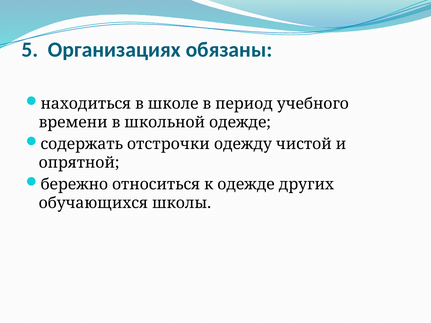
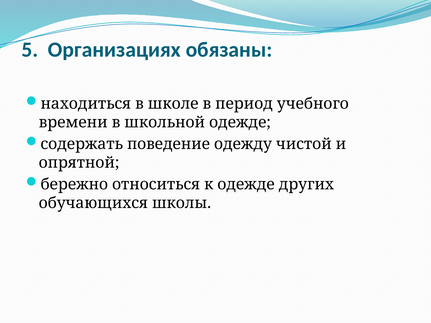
отстрочки: отстрочки -> поведение
